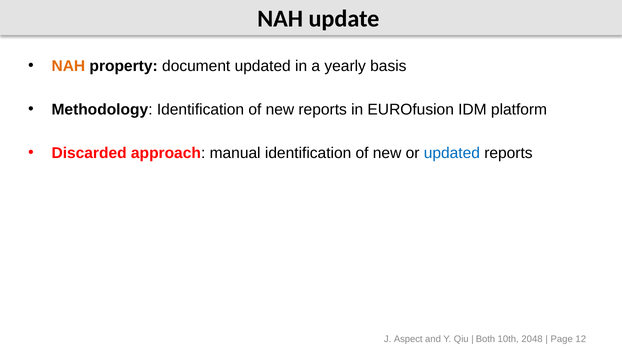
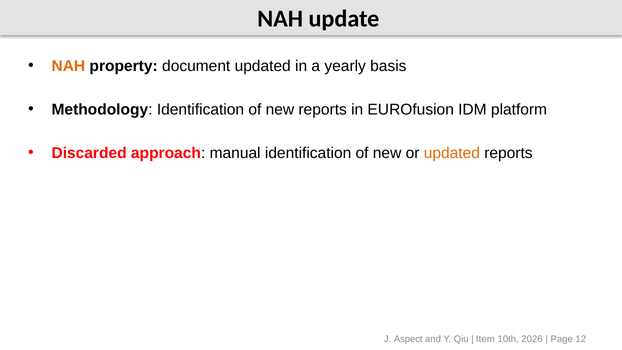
updated at (452, 153) colour: blue -> orange
Both: Both -> Item
2048: 2048 -> 2026
